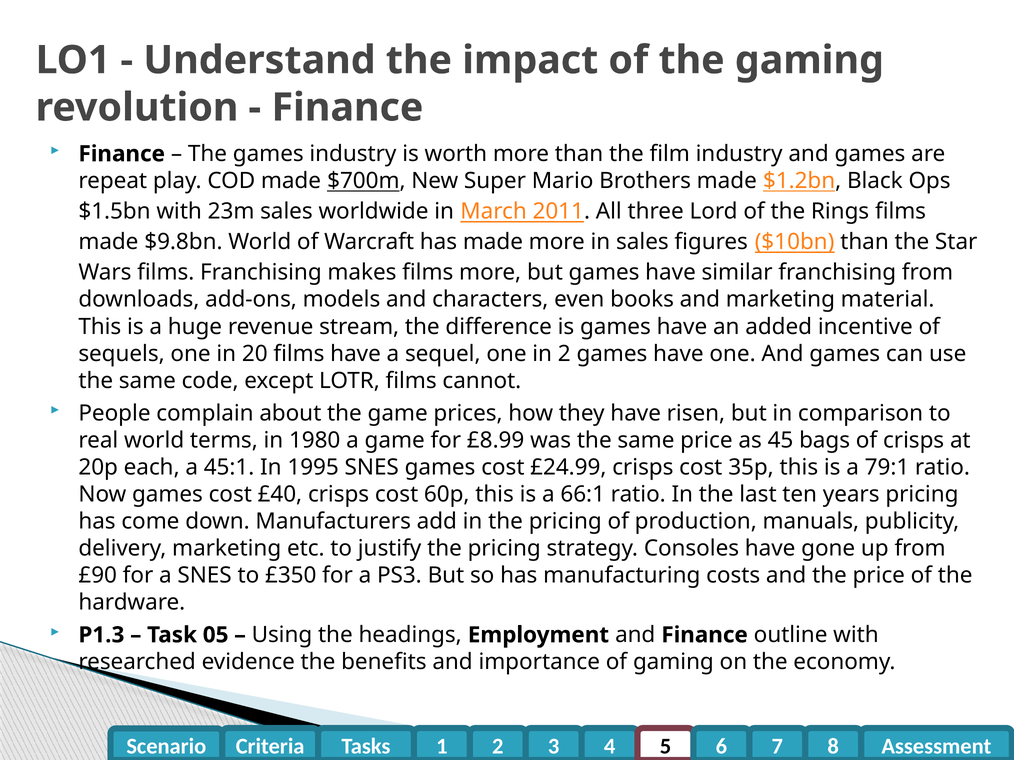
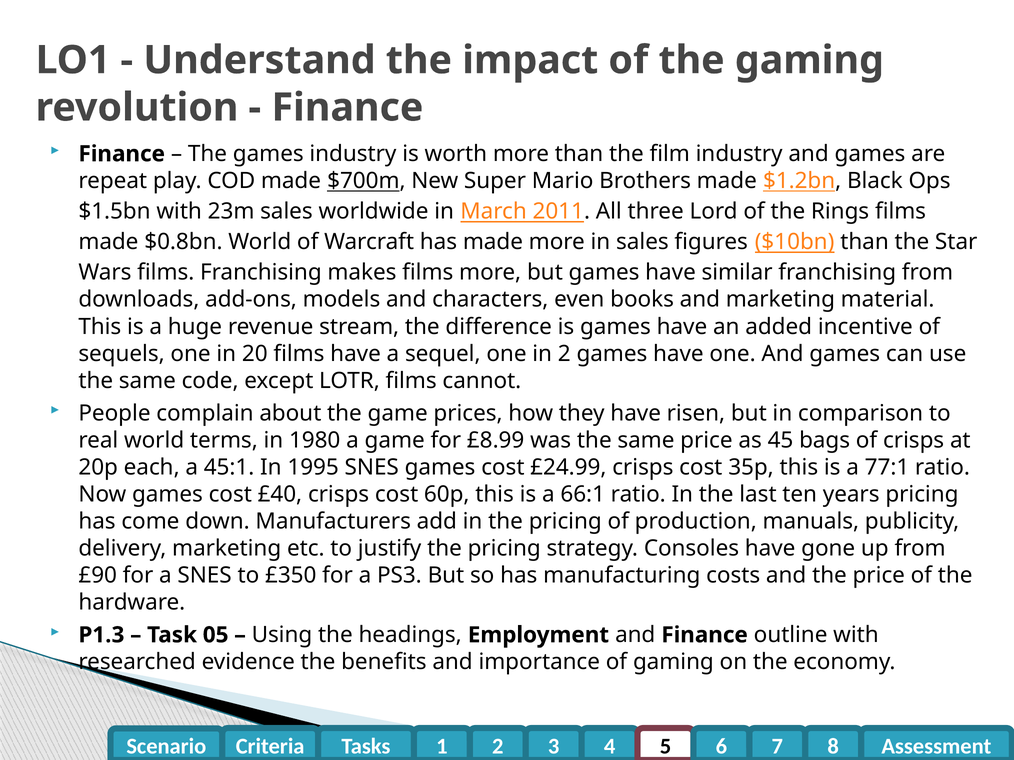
$9.8bn: $9.8bn -> $0.8bn
79:1: 79:1 -> 77:1
